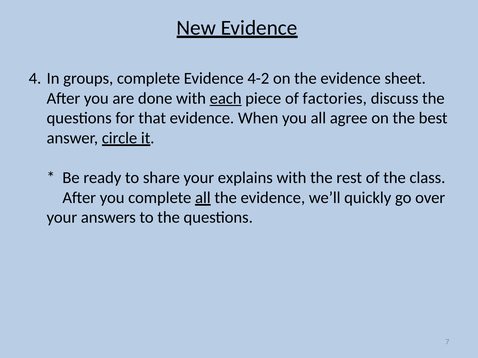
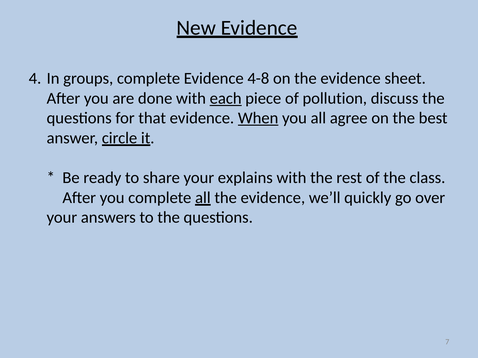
4-2: 4-2 -> 4-8
factories: factories -> pollution
When underline: none -> present
